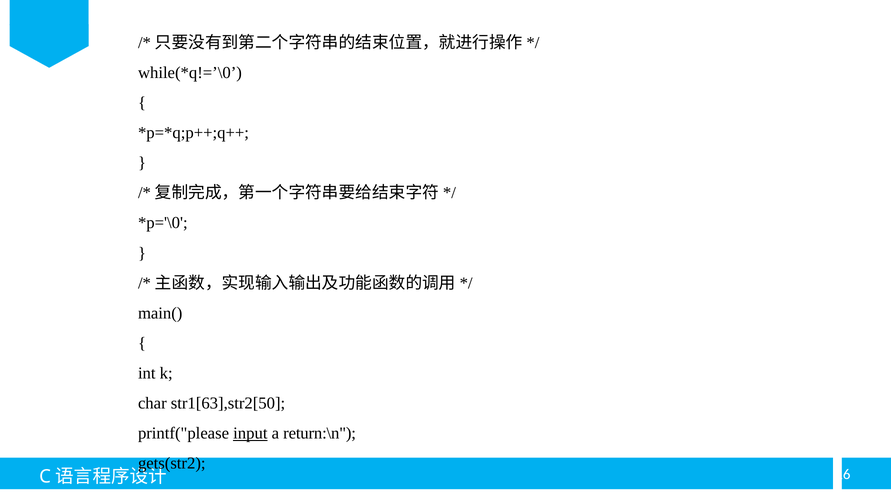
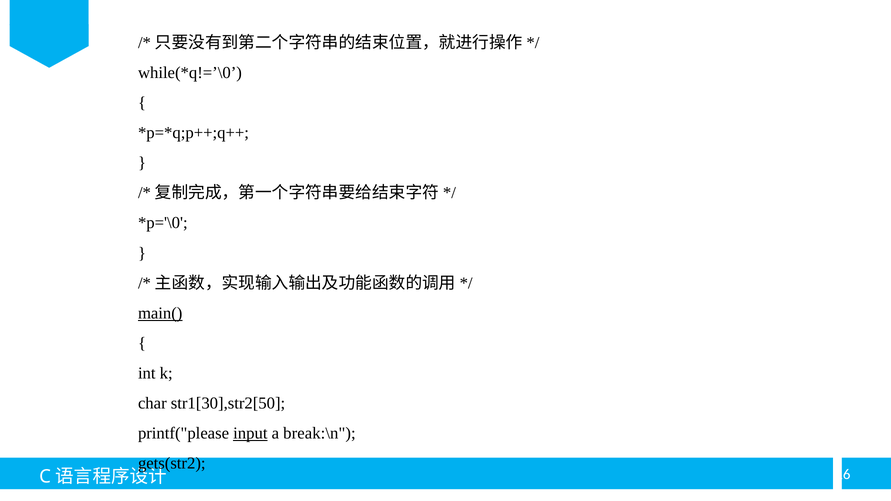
main( underline: none -> present
str1[63],str2[50: str1[63],str2[50 -> str1[30],str2[50
return:\n: return:\n -> break:\n
